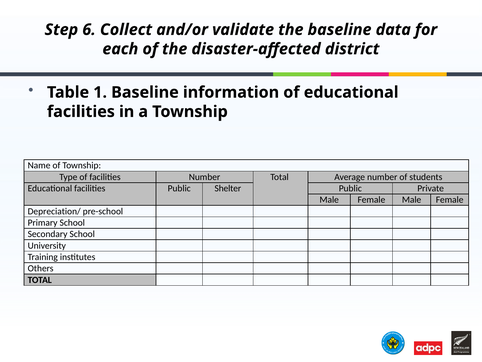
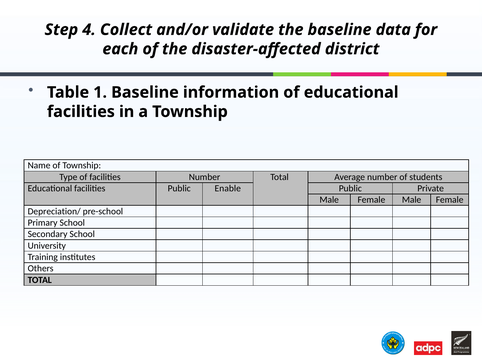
6: 6 -> 4
Shelter: Shelter -> Enable
